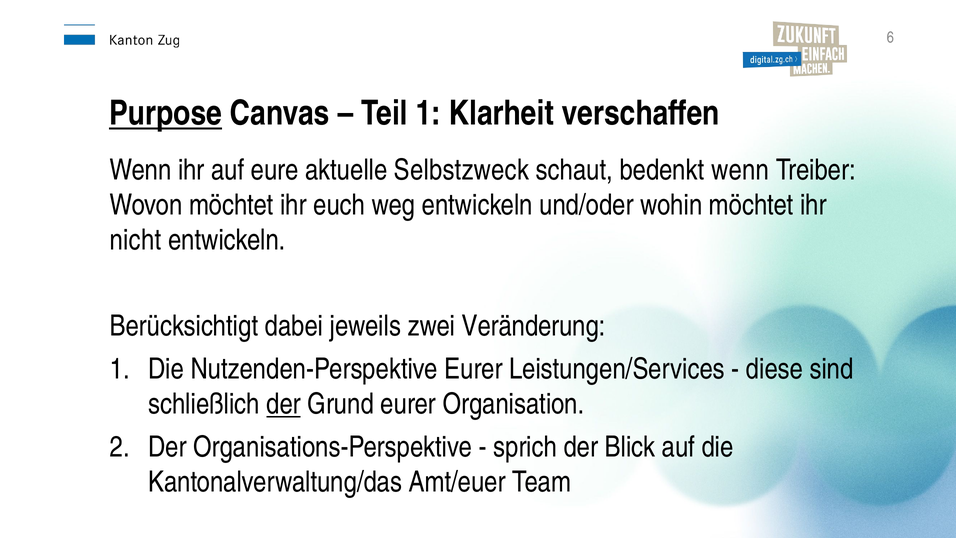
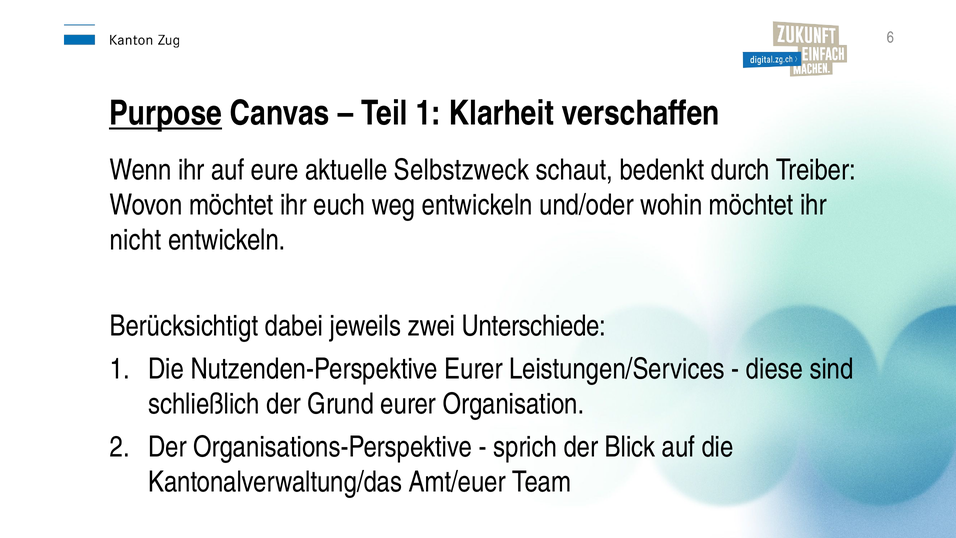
bedenkt wenn: wenn -> durch
Veränderung: Veränderung -> Unterschiede
der at (284, 404) underline: present -> none
